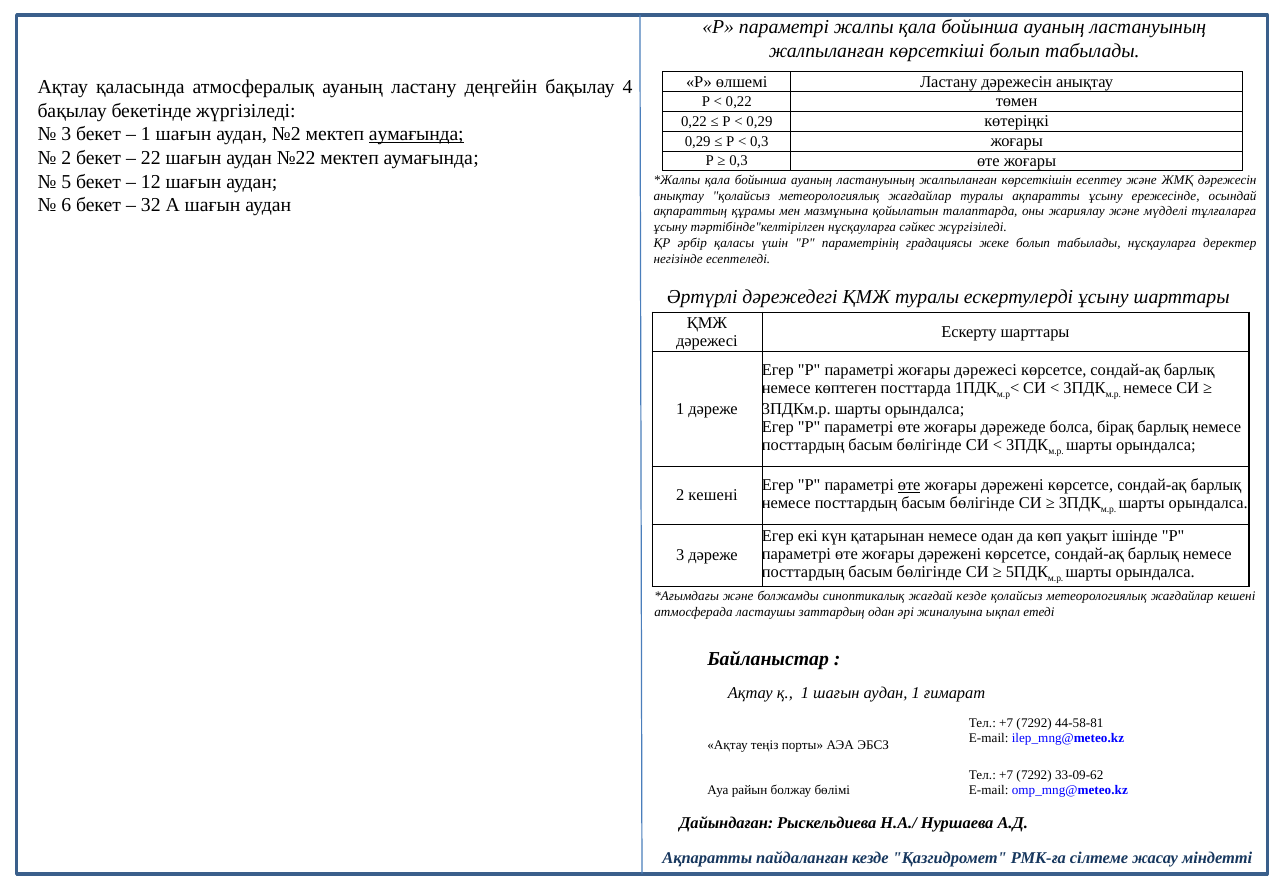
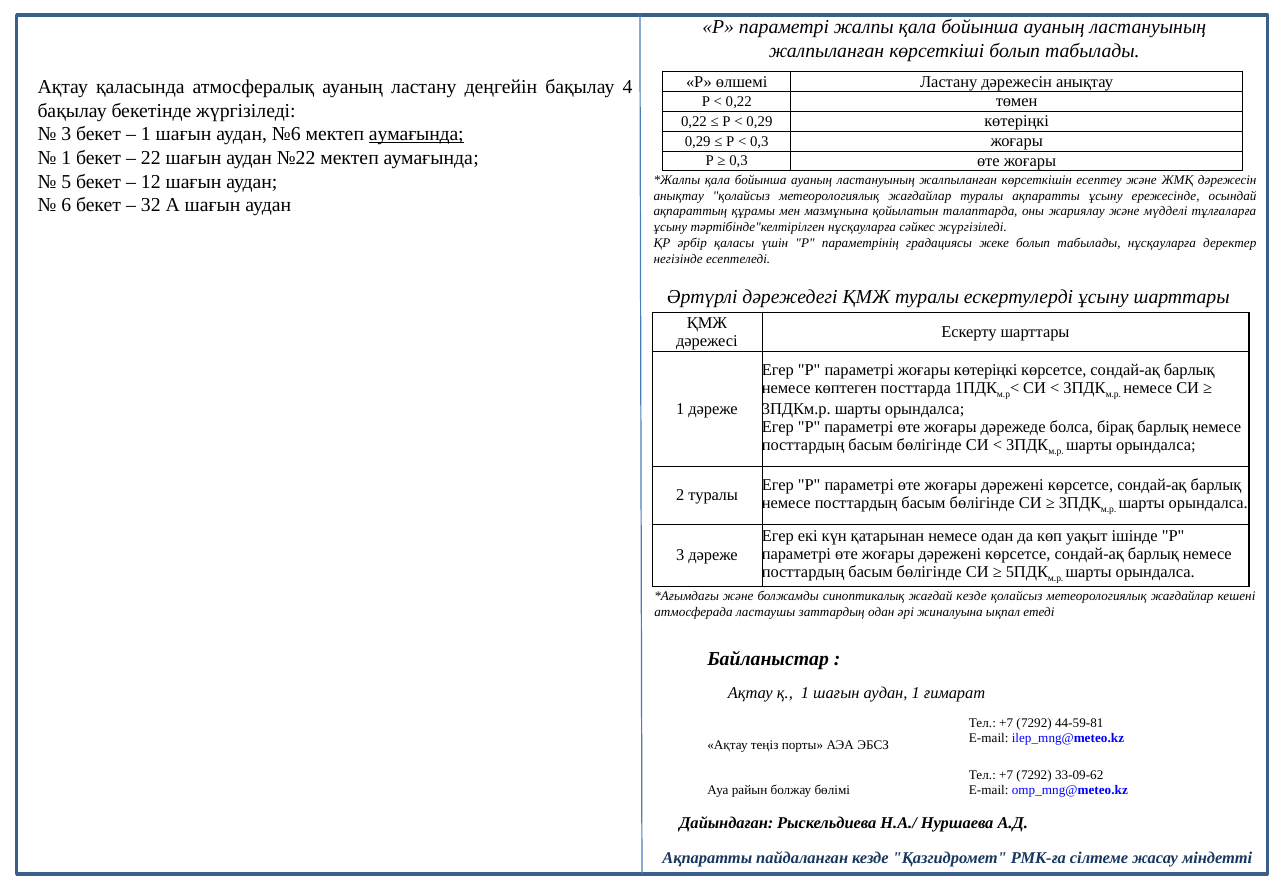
№2: №2 -> №6
2 at (66, 158): 2 -> 1
жоғары дәрежесі: дәрежесі -> көтеріңкі
өте at (909, 485) underline: present -> none
2 кешені: кешені -> туралы
44-58-81: 44-58-81 -> 44-59-81
